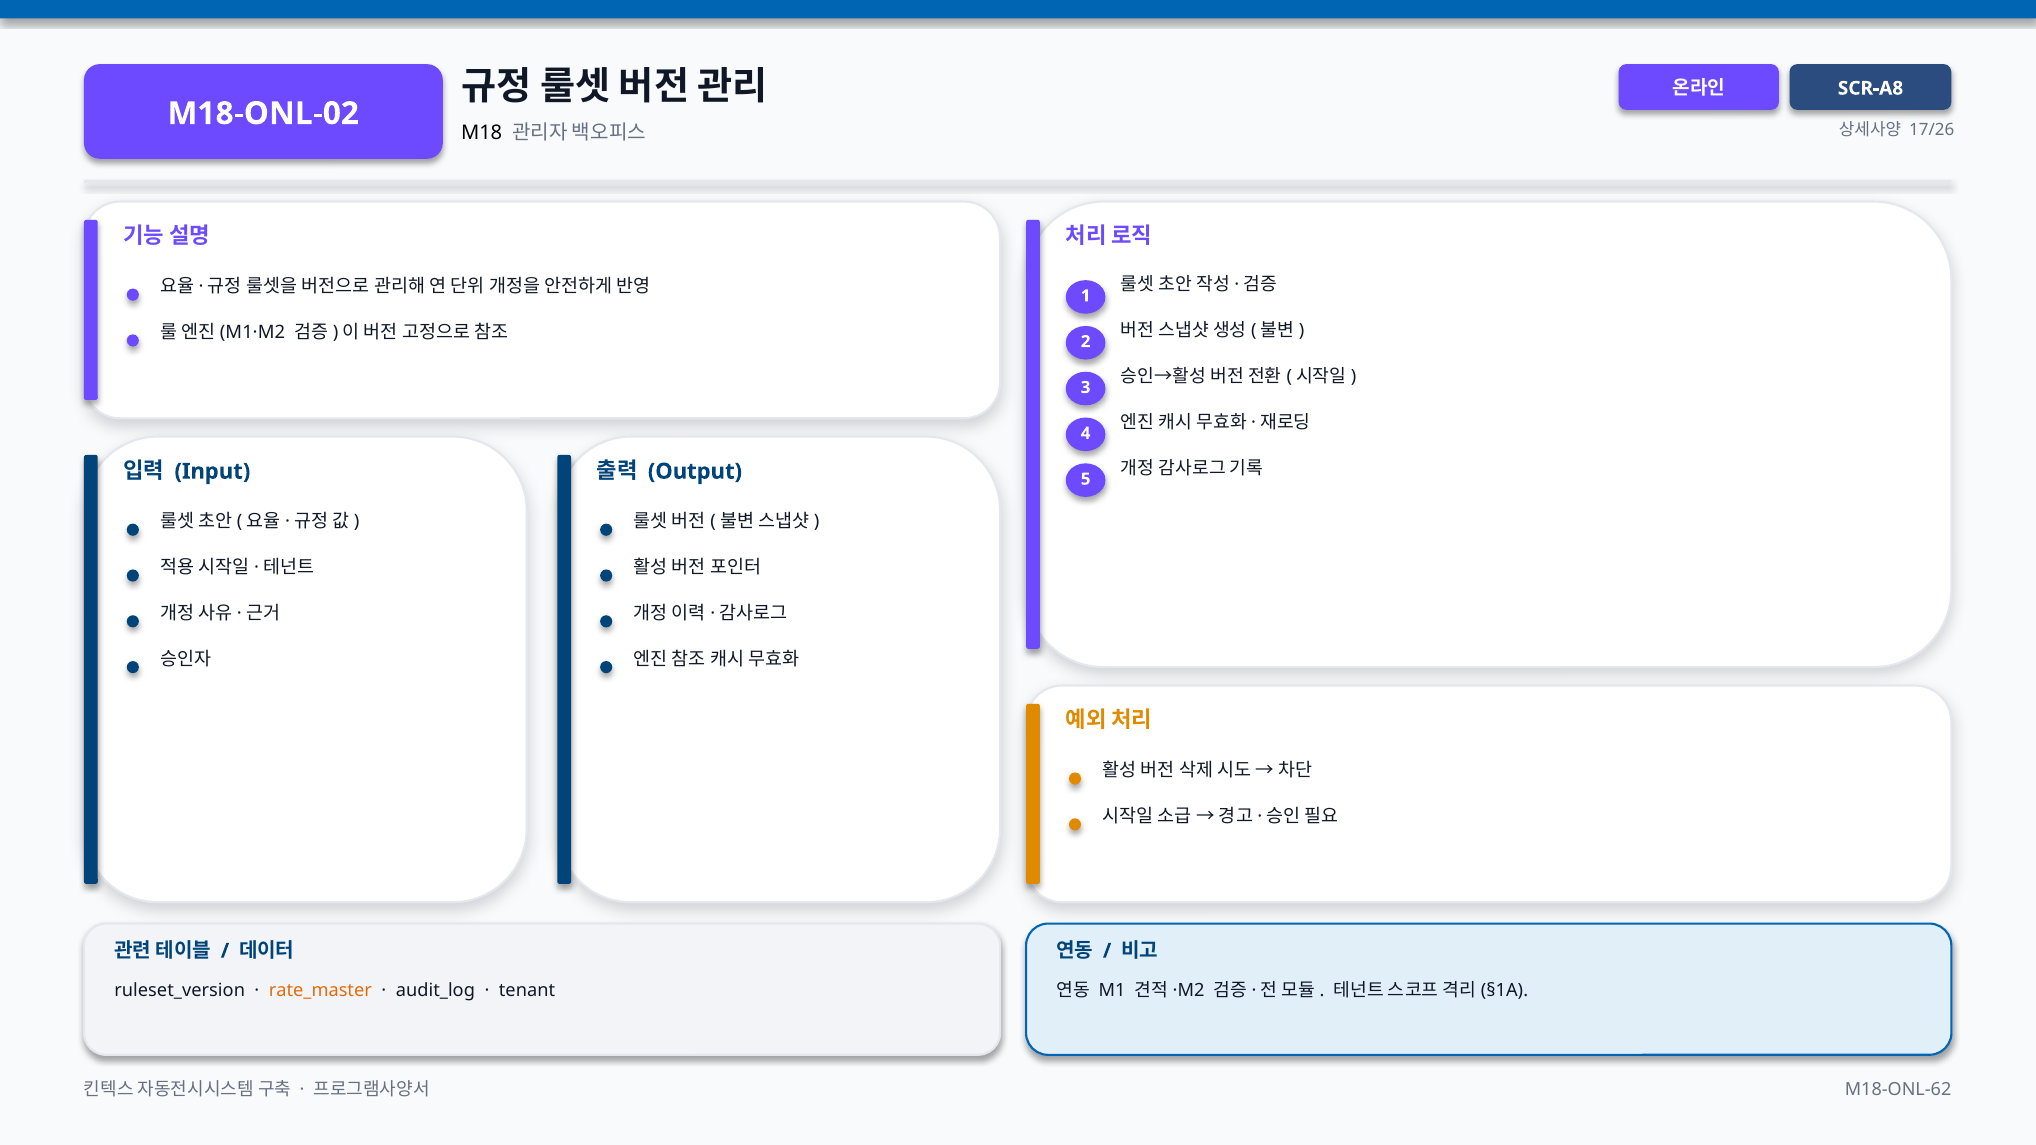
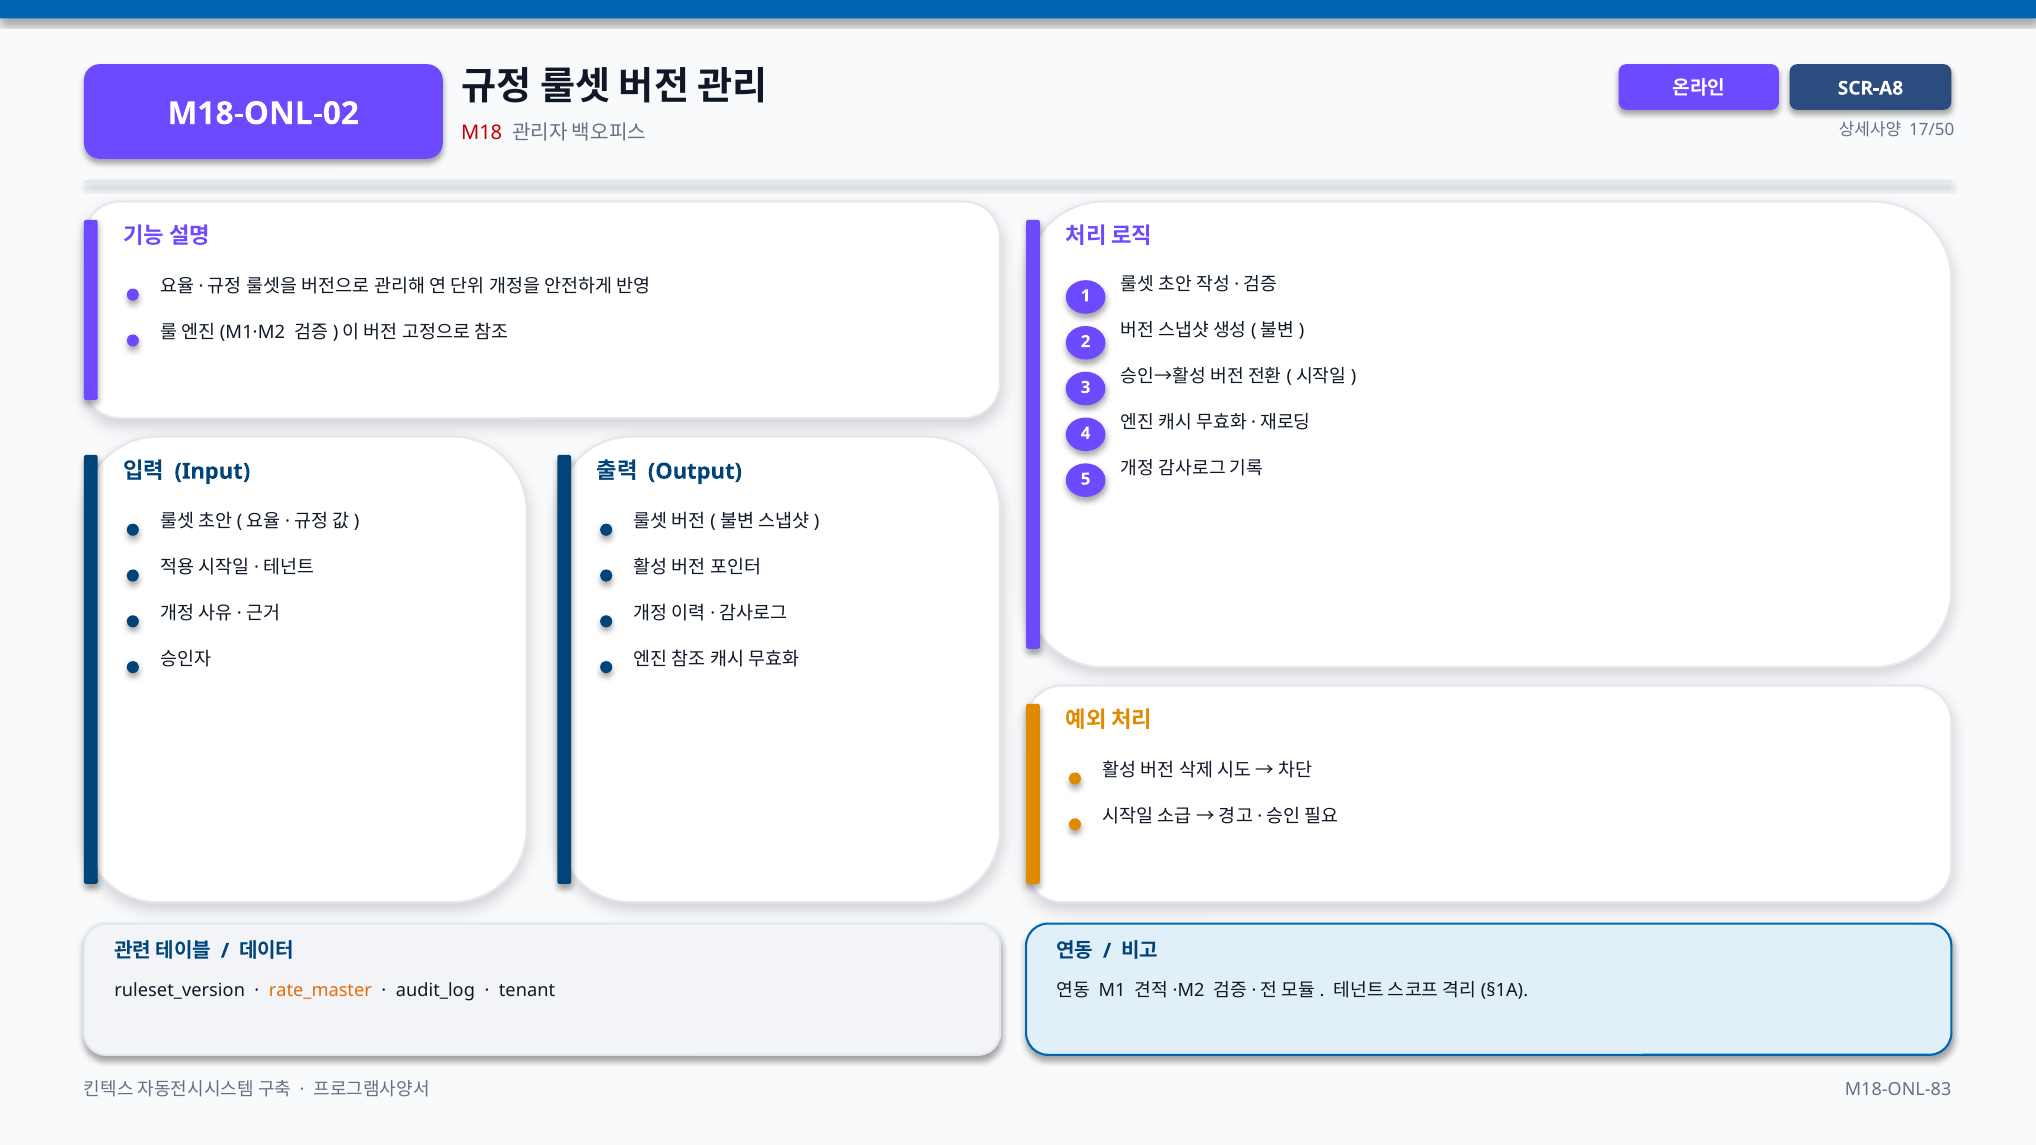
17/26: 17/26 -> 17/50
M18 colour: black -> red
M18-ONL-62: M18-ONL-62 -> M18-ONL-83
